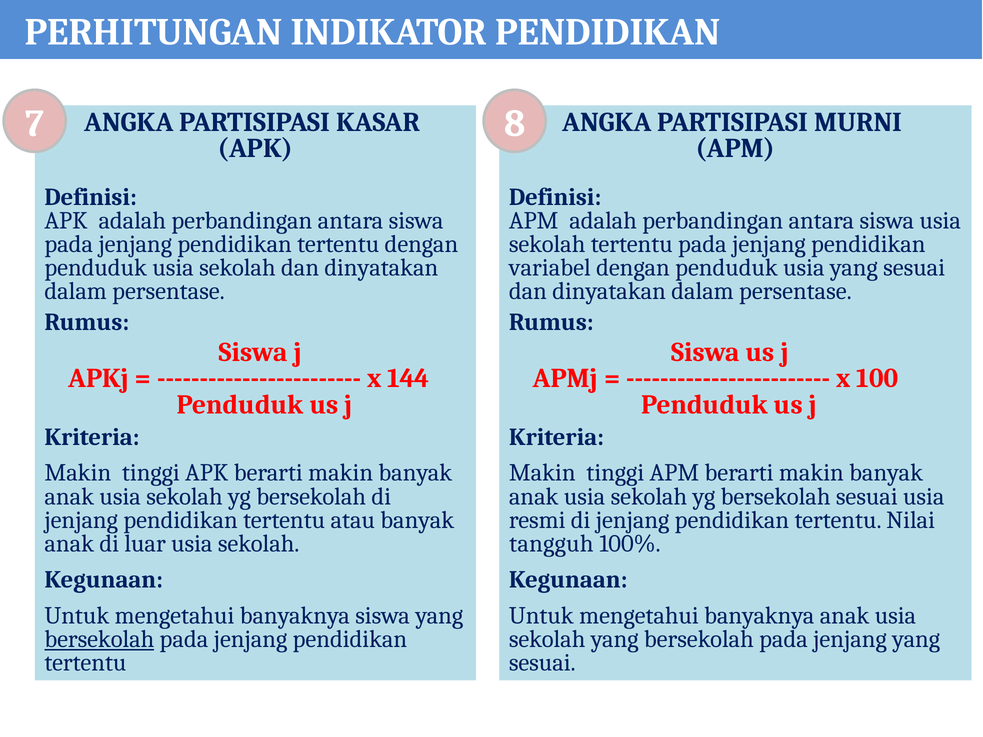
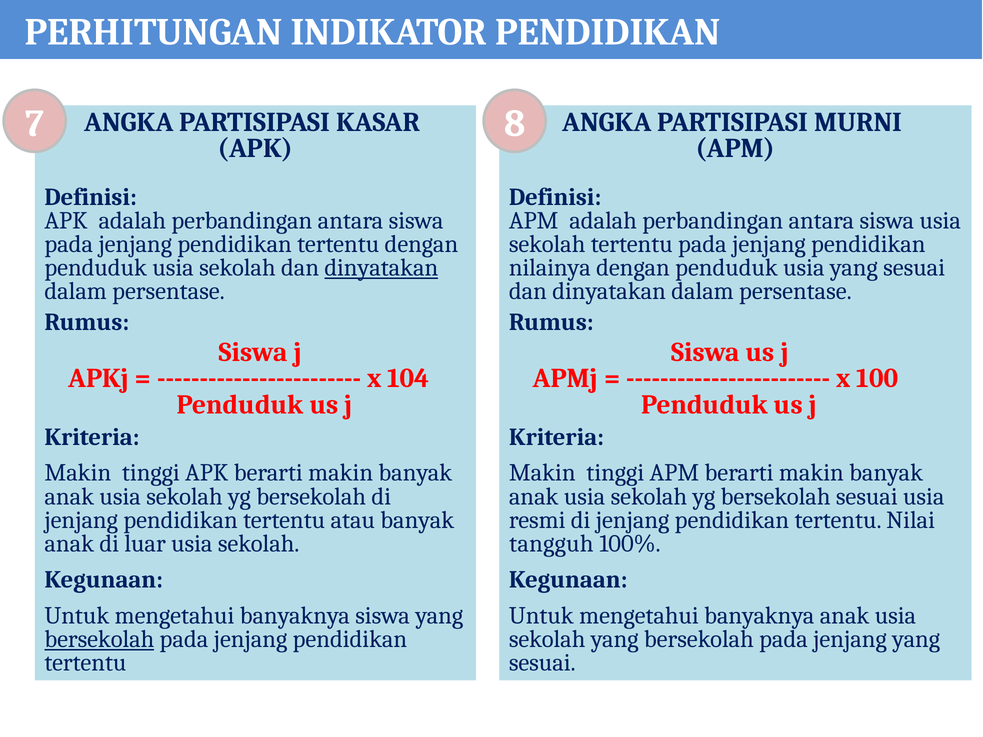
dinyatakan at (381, 268) underline: none -> present
variabel: variabel -> nilainya
144: 144 -> 104
